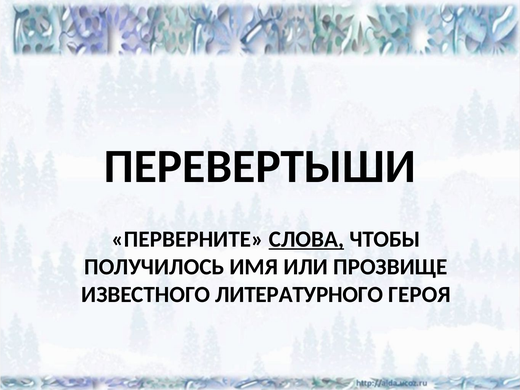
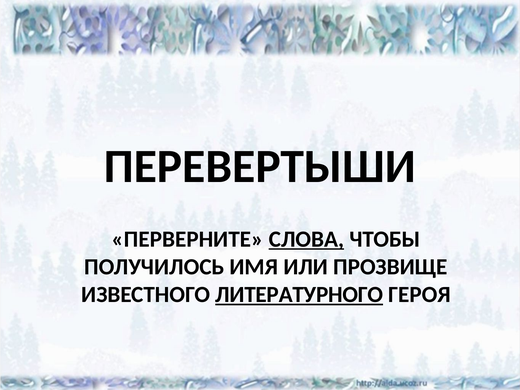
ЛИТЕРАТУРНОГО underline: none -> present
